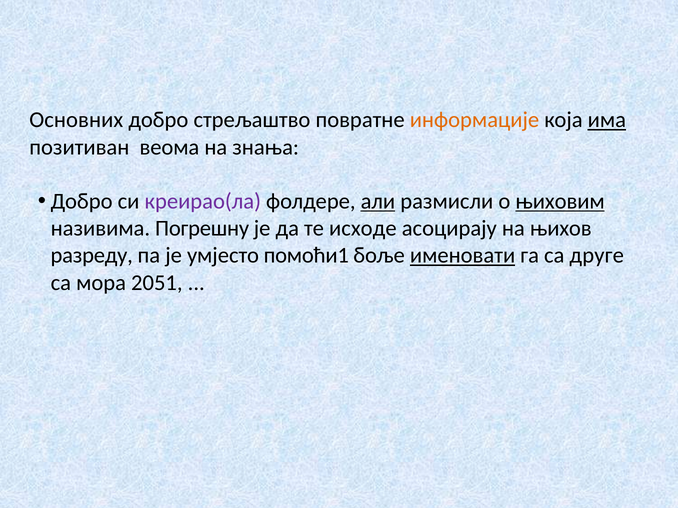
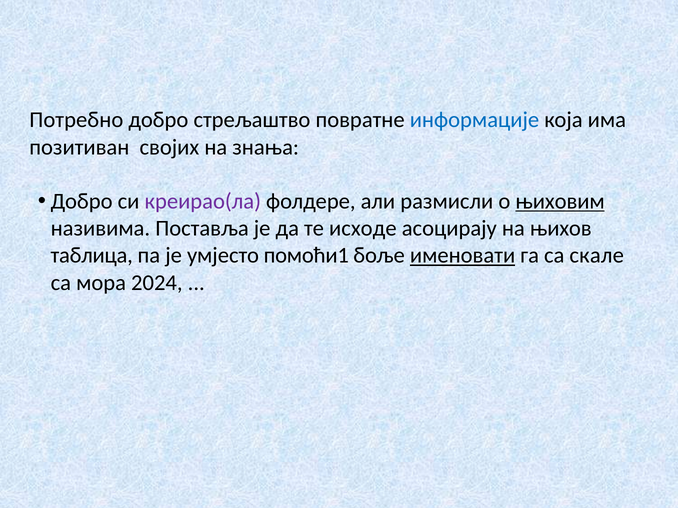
Основних: Основних -> Потребно
информације colour: orange -> blue
има underline: present -> none
веома: веома -> својих
али underline: present -> none
Погрешну: Погрешну -> Поставља
разреду: разреду -> таблица
друге: друге -> скале
2051: 2051 -> 2024
